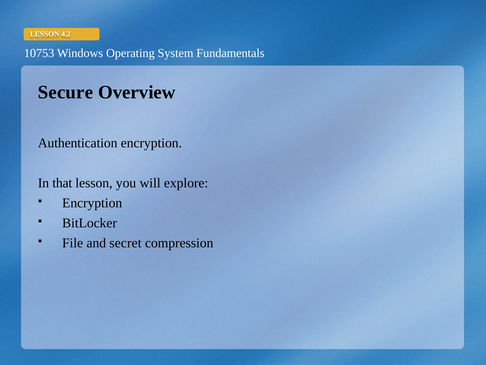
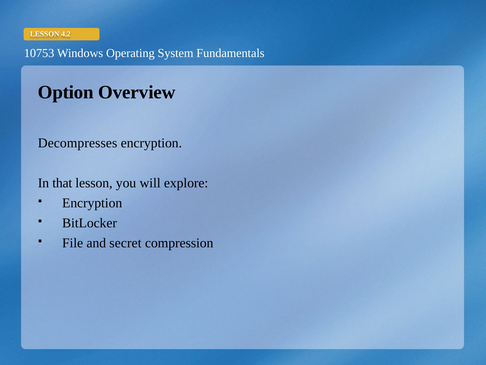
Secure: Secure -> Option
Authentication: Authentication -> Decompresses
